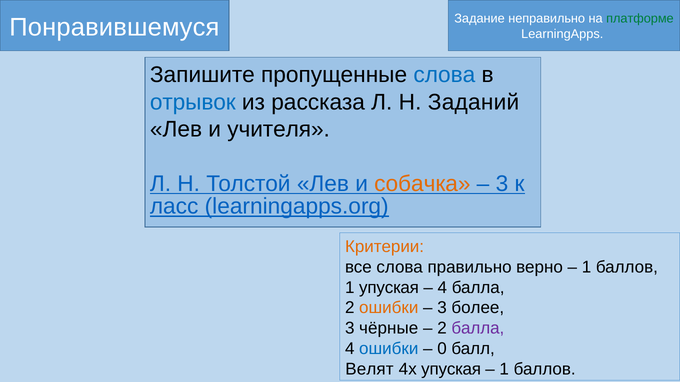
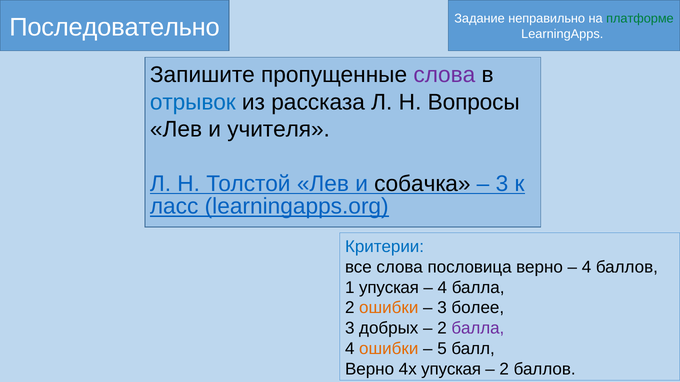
Понравившемуся: Понравившемуся -> Последовательно
слова at (444, 75) colour: blue -> purple
Заданий: Заданий -> Вопросы
собачка colour: orange -> black
Критерии colour: orange -> blue
правильно: правильно -> пословица
1 at (586, 267): 1 -> 4
чёрные: чёрные -> добрых
ошибки at (389, 349) colour: blue -> orange
0: 0 -> 5
Велят at (369, 369): Велят -> Верно
1 at (504, 369): 1 -> 2
